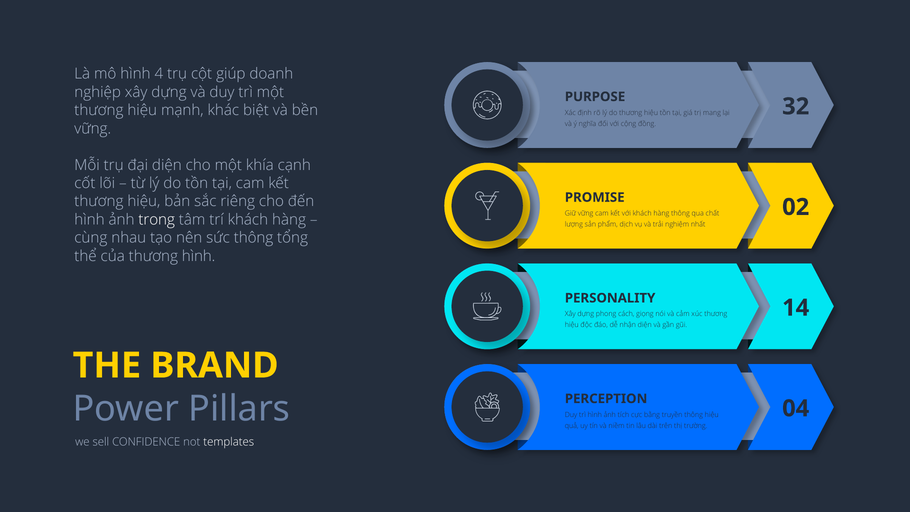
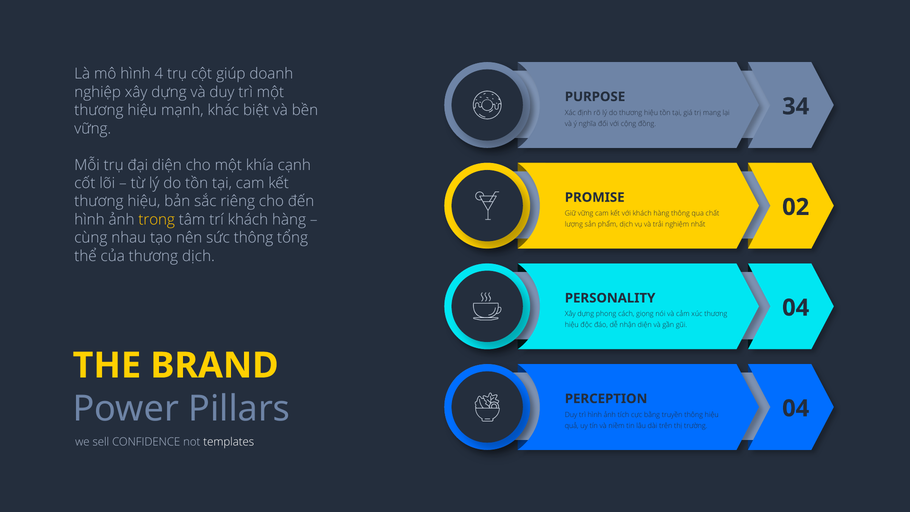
32: 32 -> 34
trong colour: white -> yellow
thương hình: hình -> dịch
gũi 14: 14 -> 04
